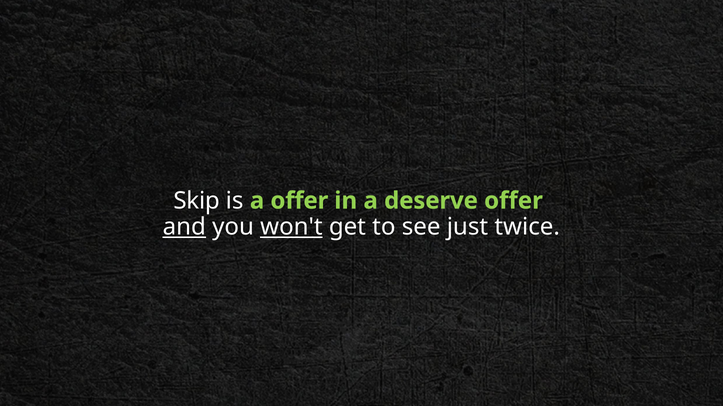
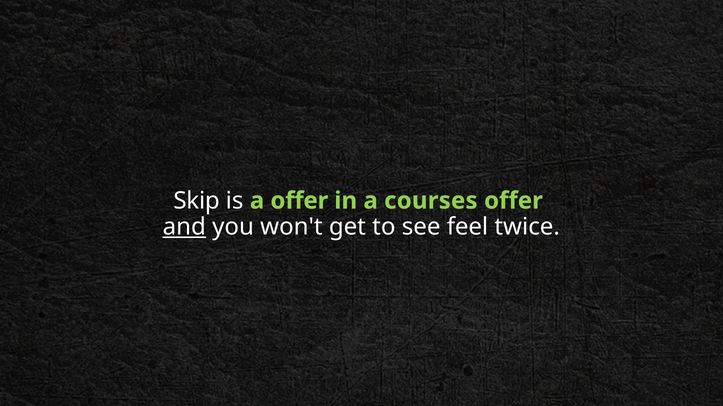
deserve: deserve -> courses
won't underline: present -> none
just: just -> feel
